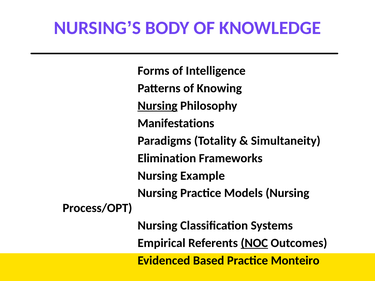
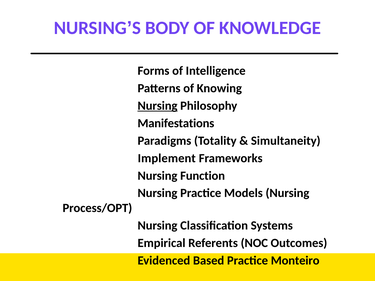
Elimination: Elimination -> Implement
Example: Example -> Function
NOC underline: present -> none
